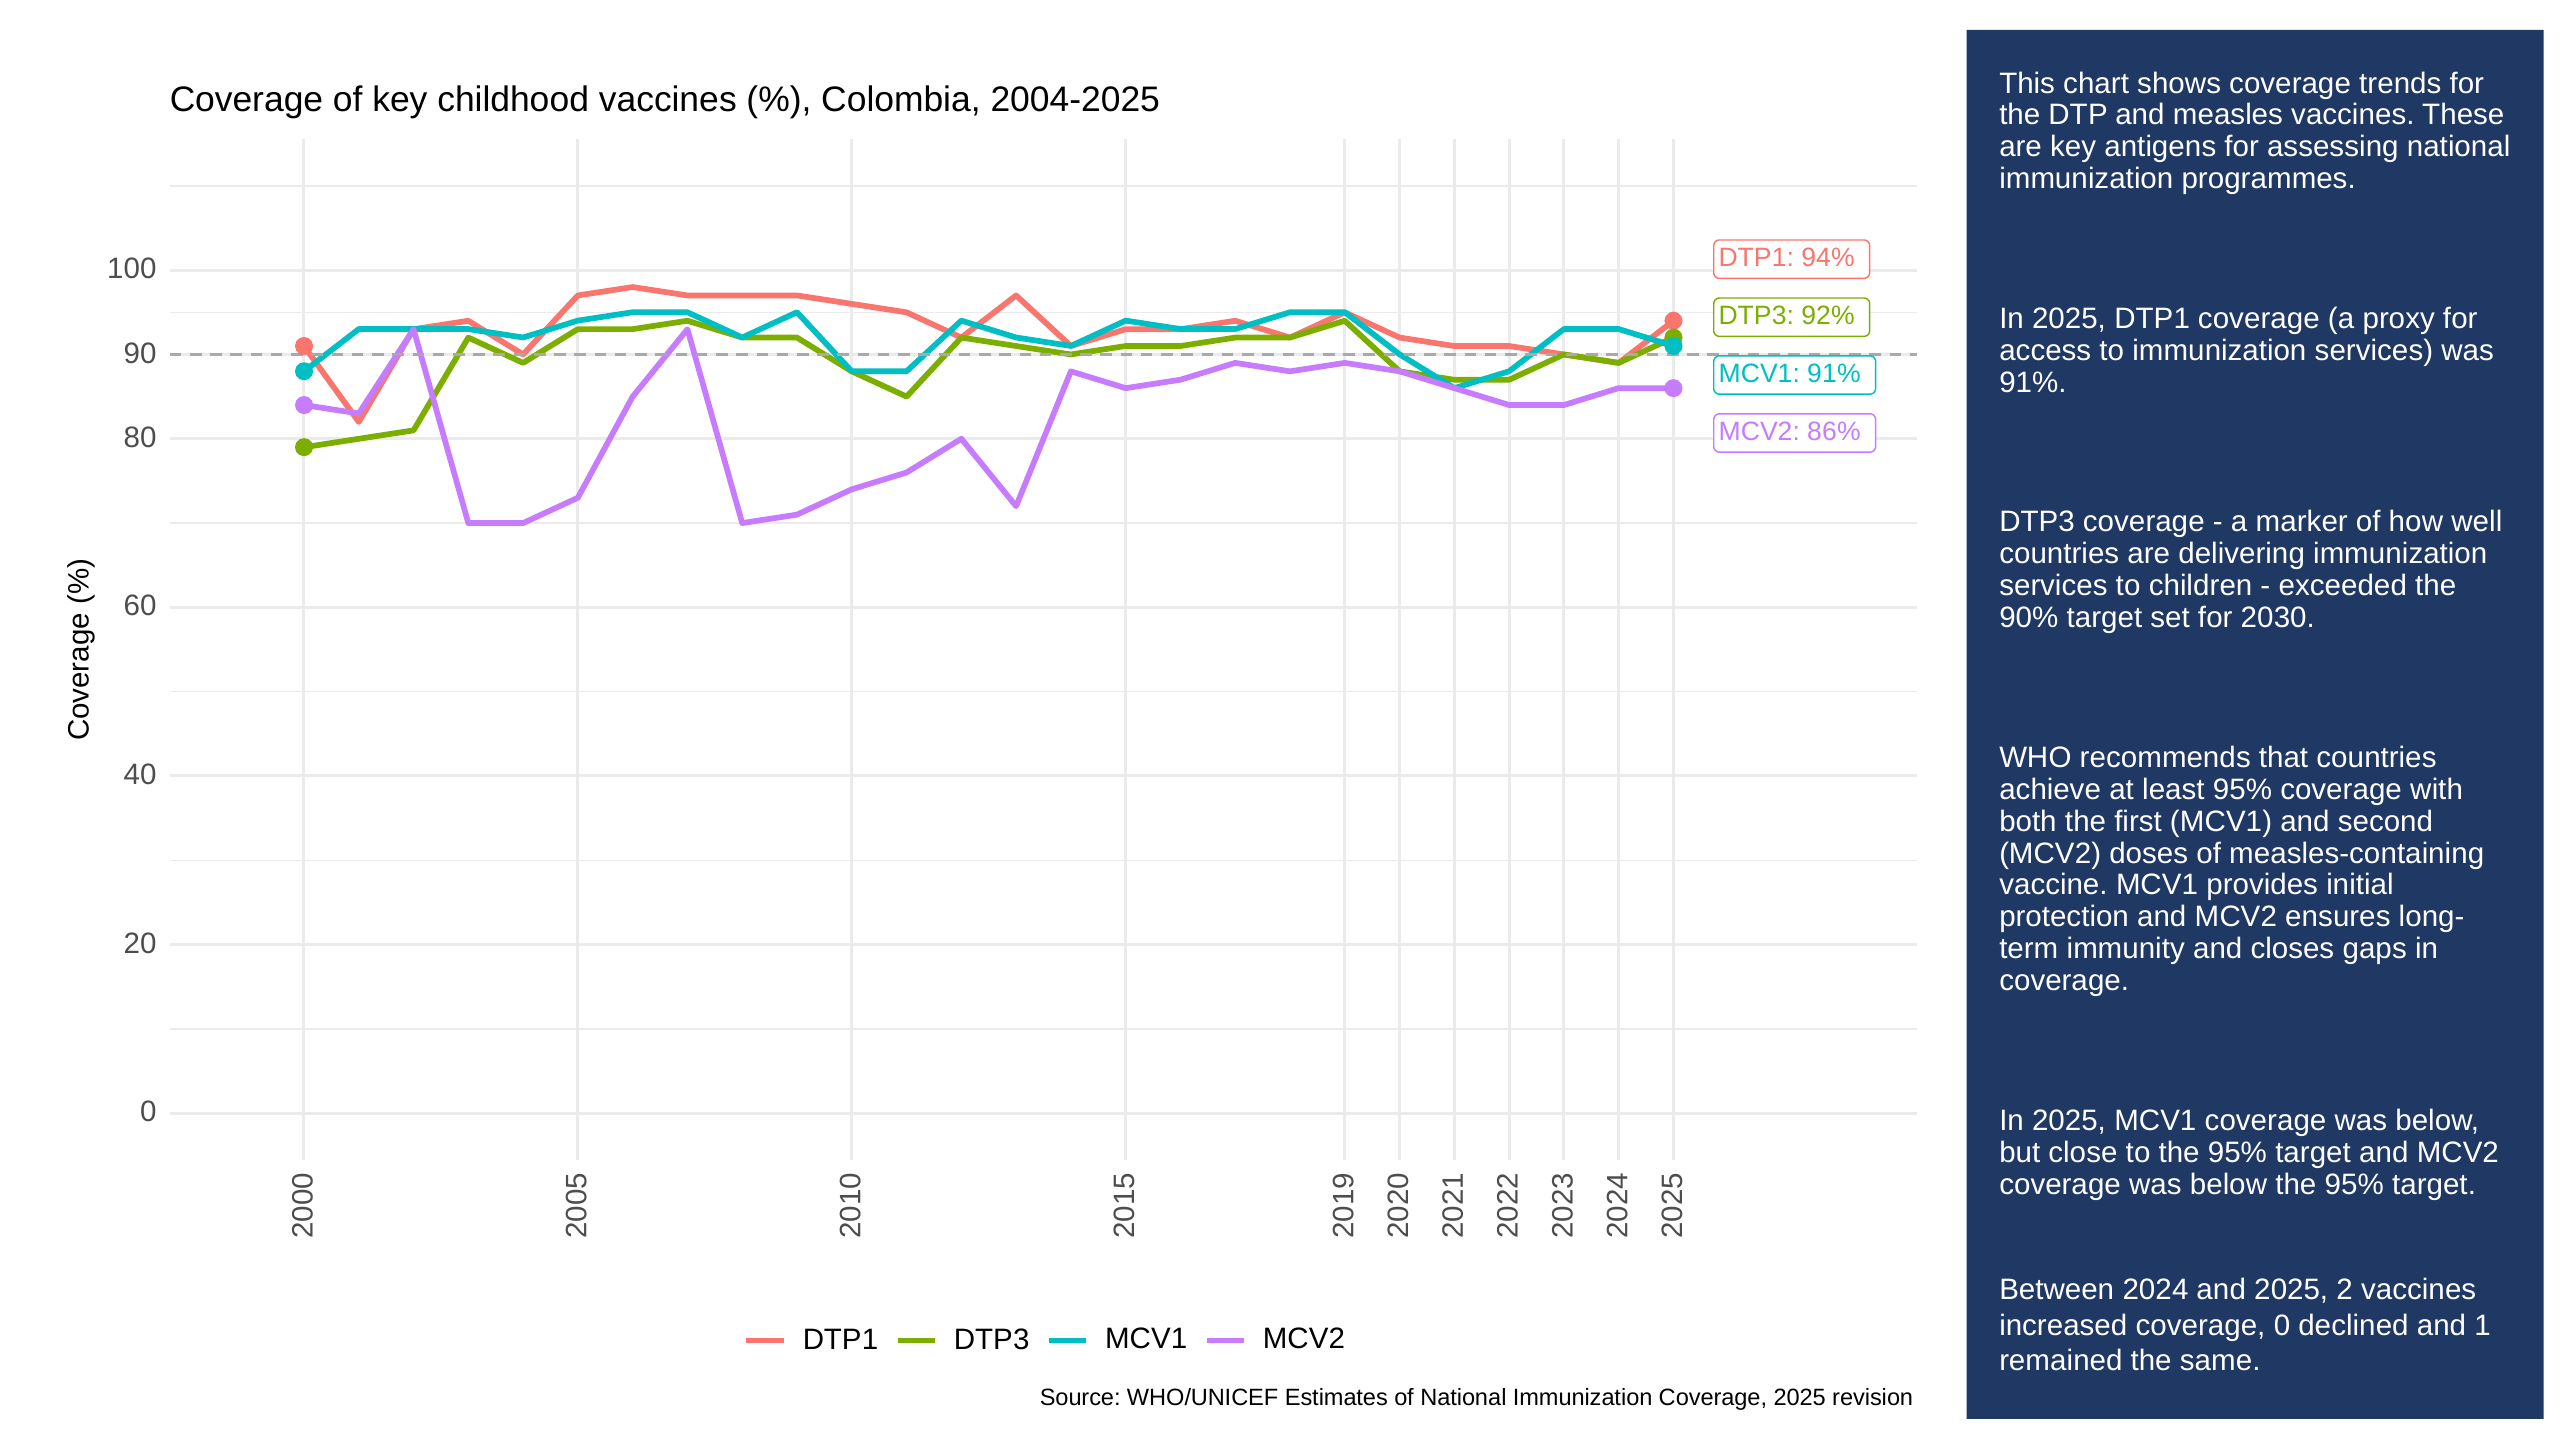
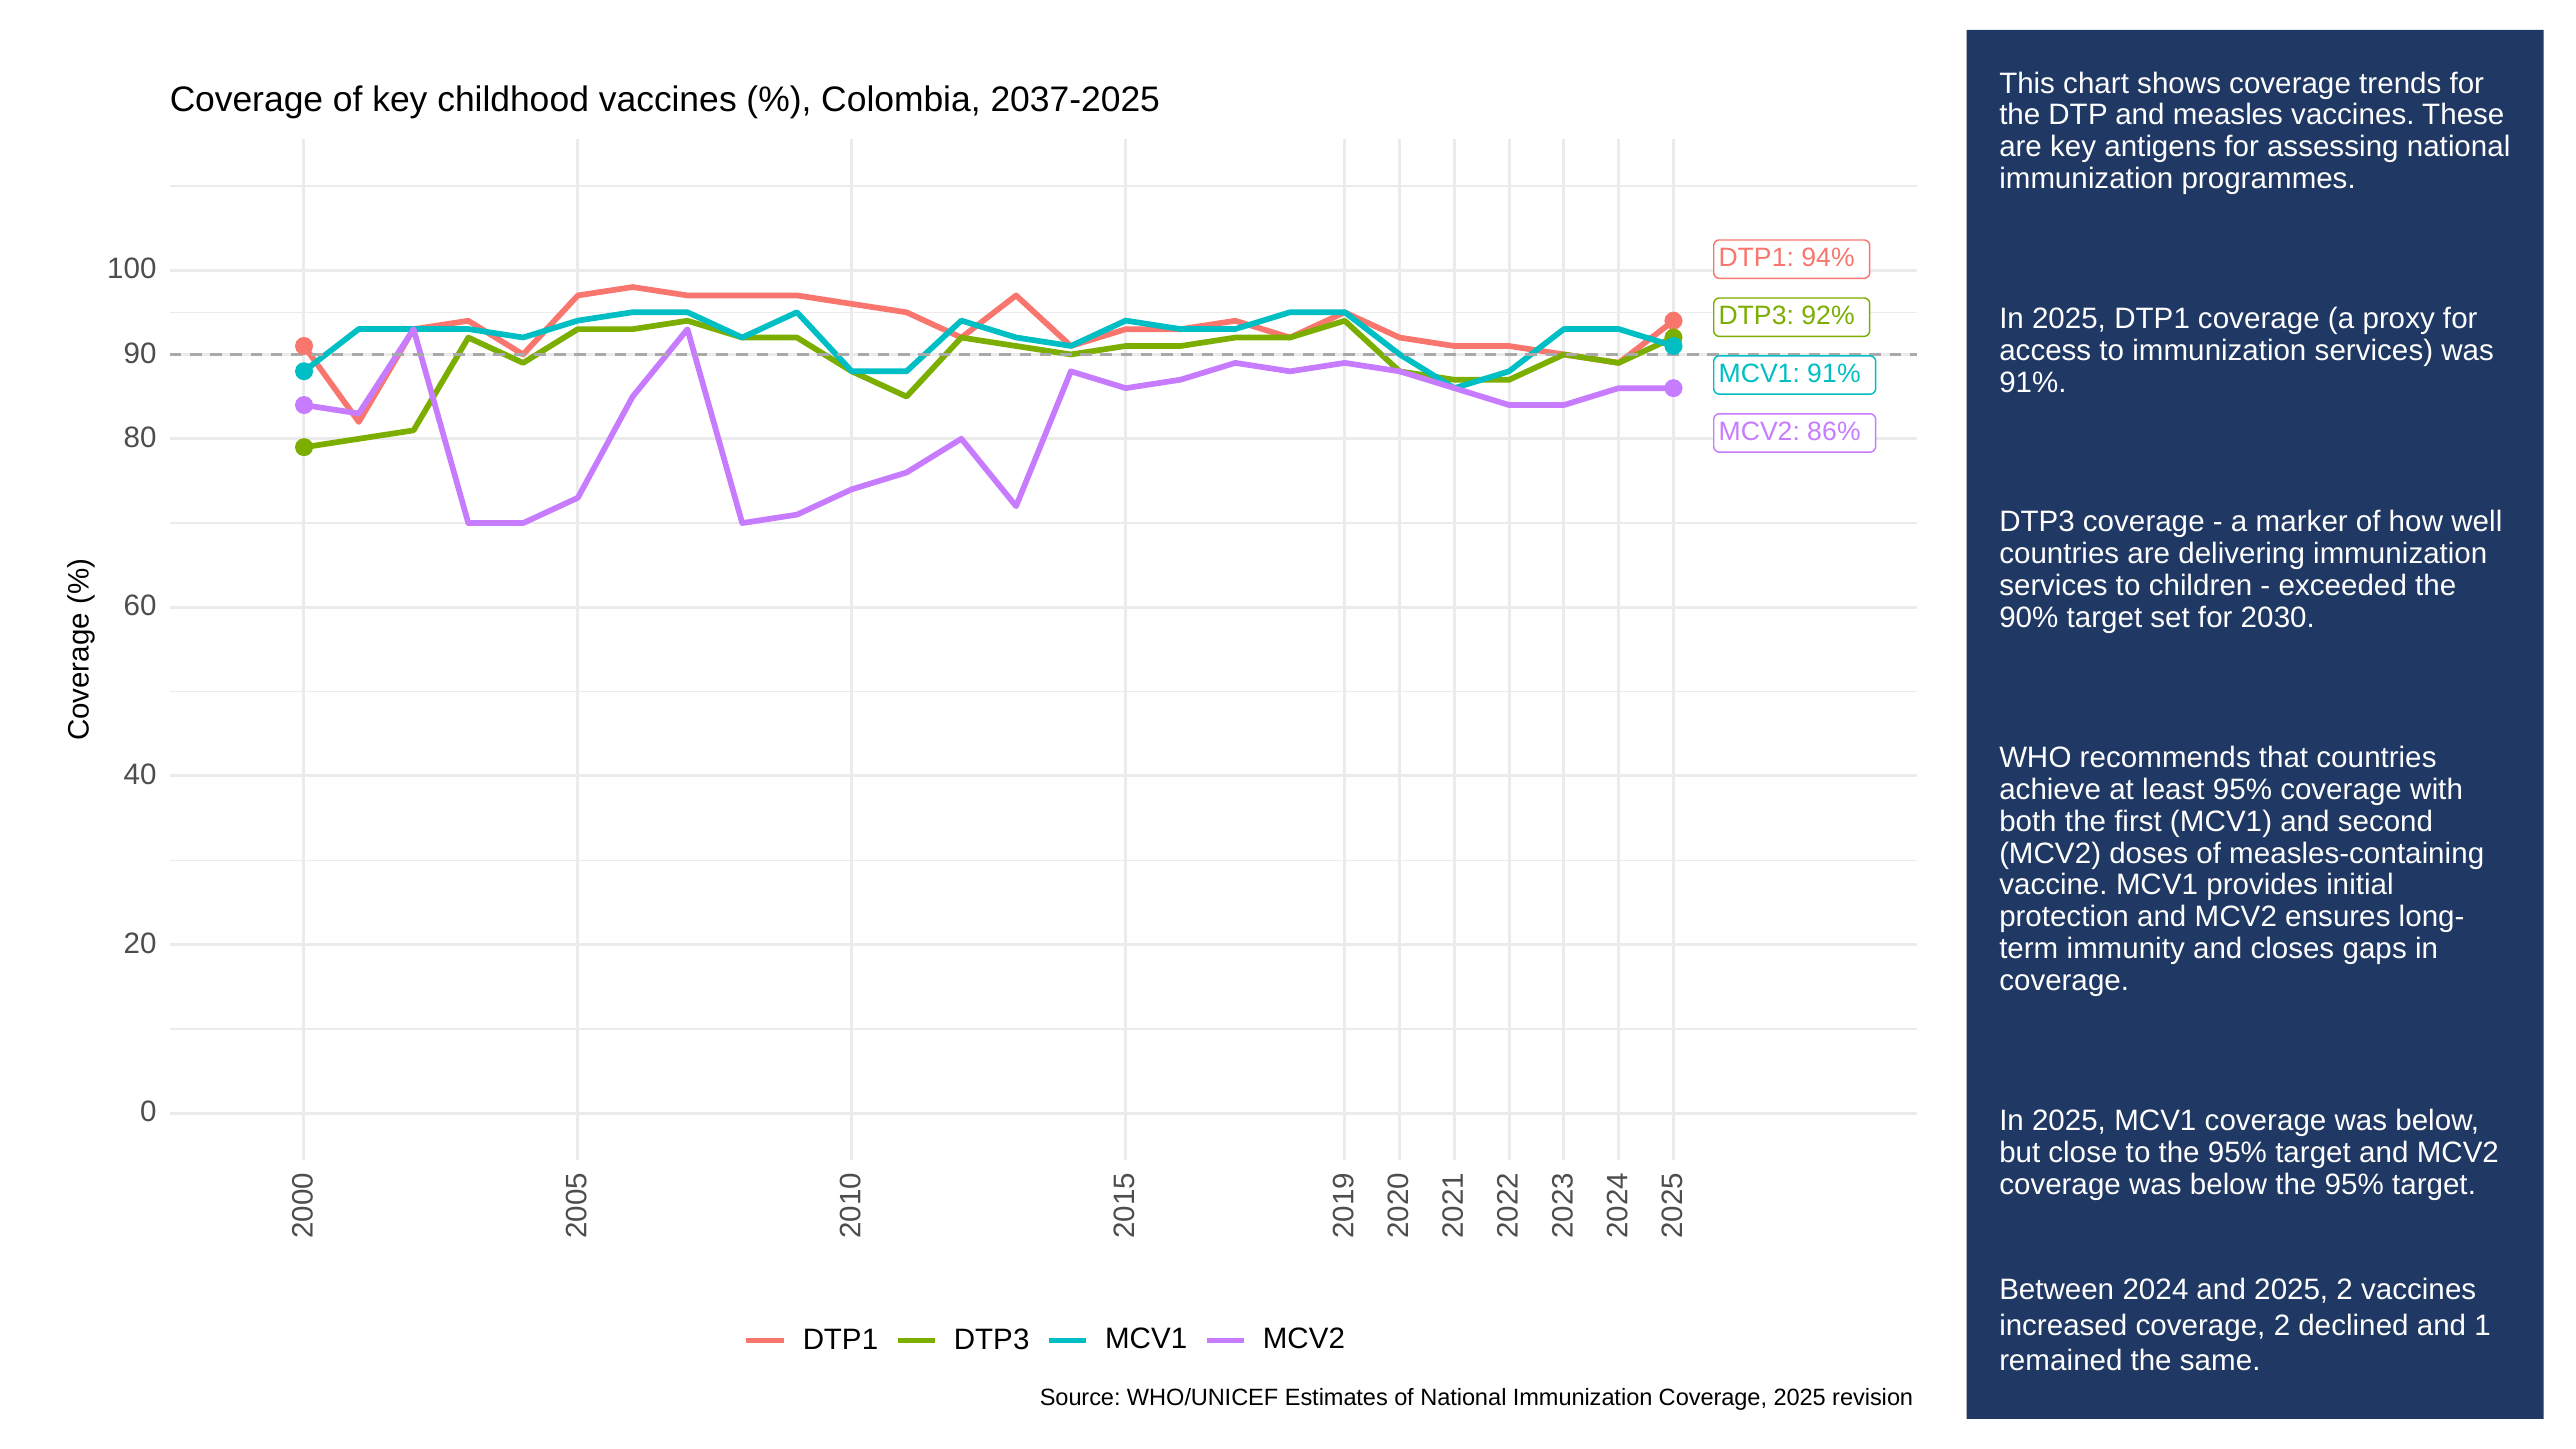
2004-2025: 2004-2025 -> 2037-2025
coverage 0: 0 -> 2
